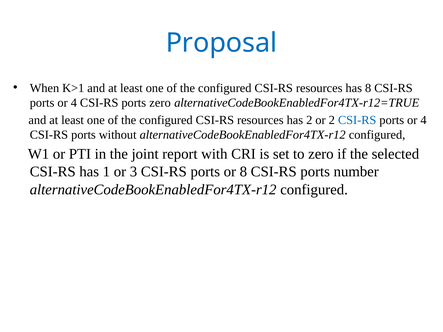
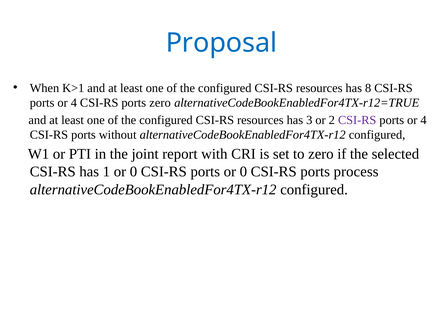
has 2: 2 -> 3
CSI-RS at (357, 120) colour: blue -> purple
1 or 3: 3 -> 0
ports or 8: 8 -> 0
number: number -> process
